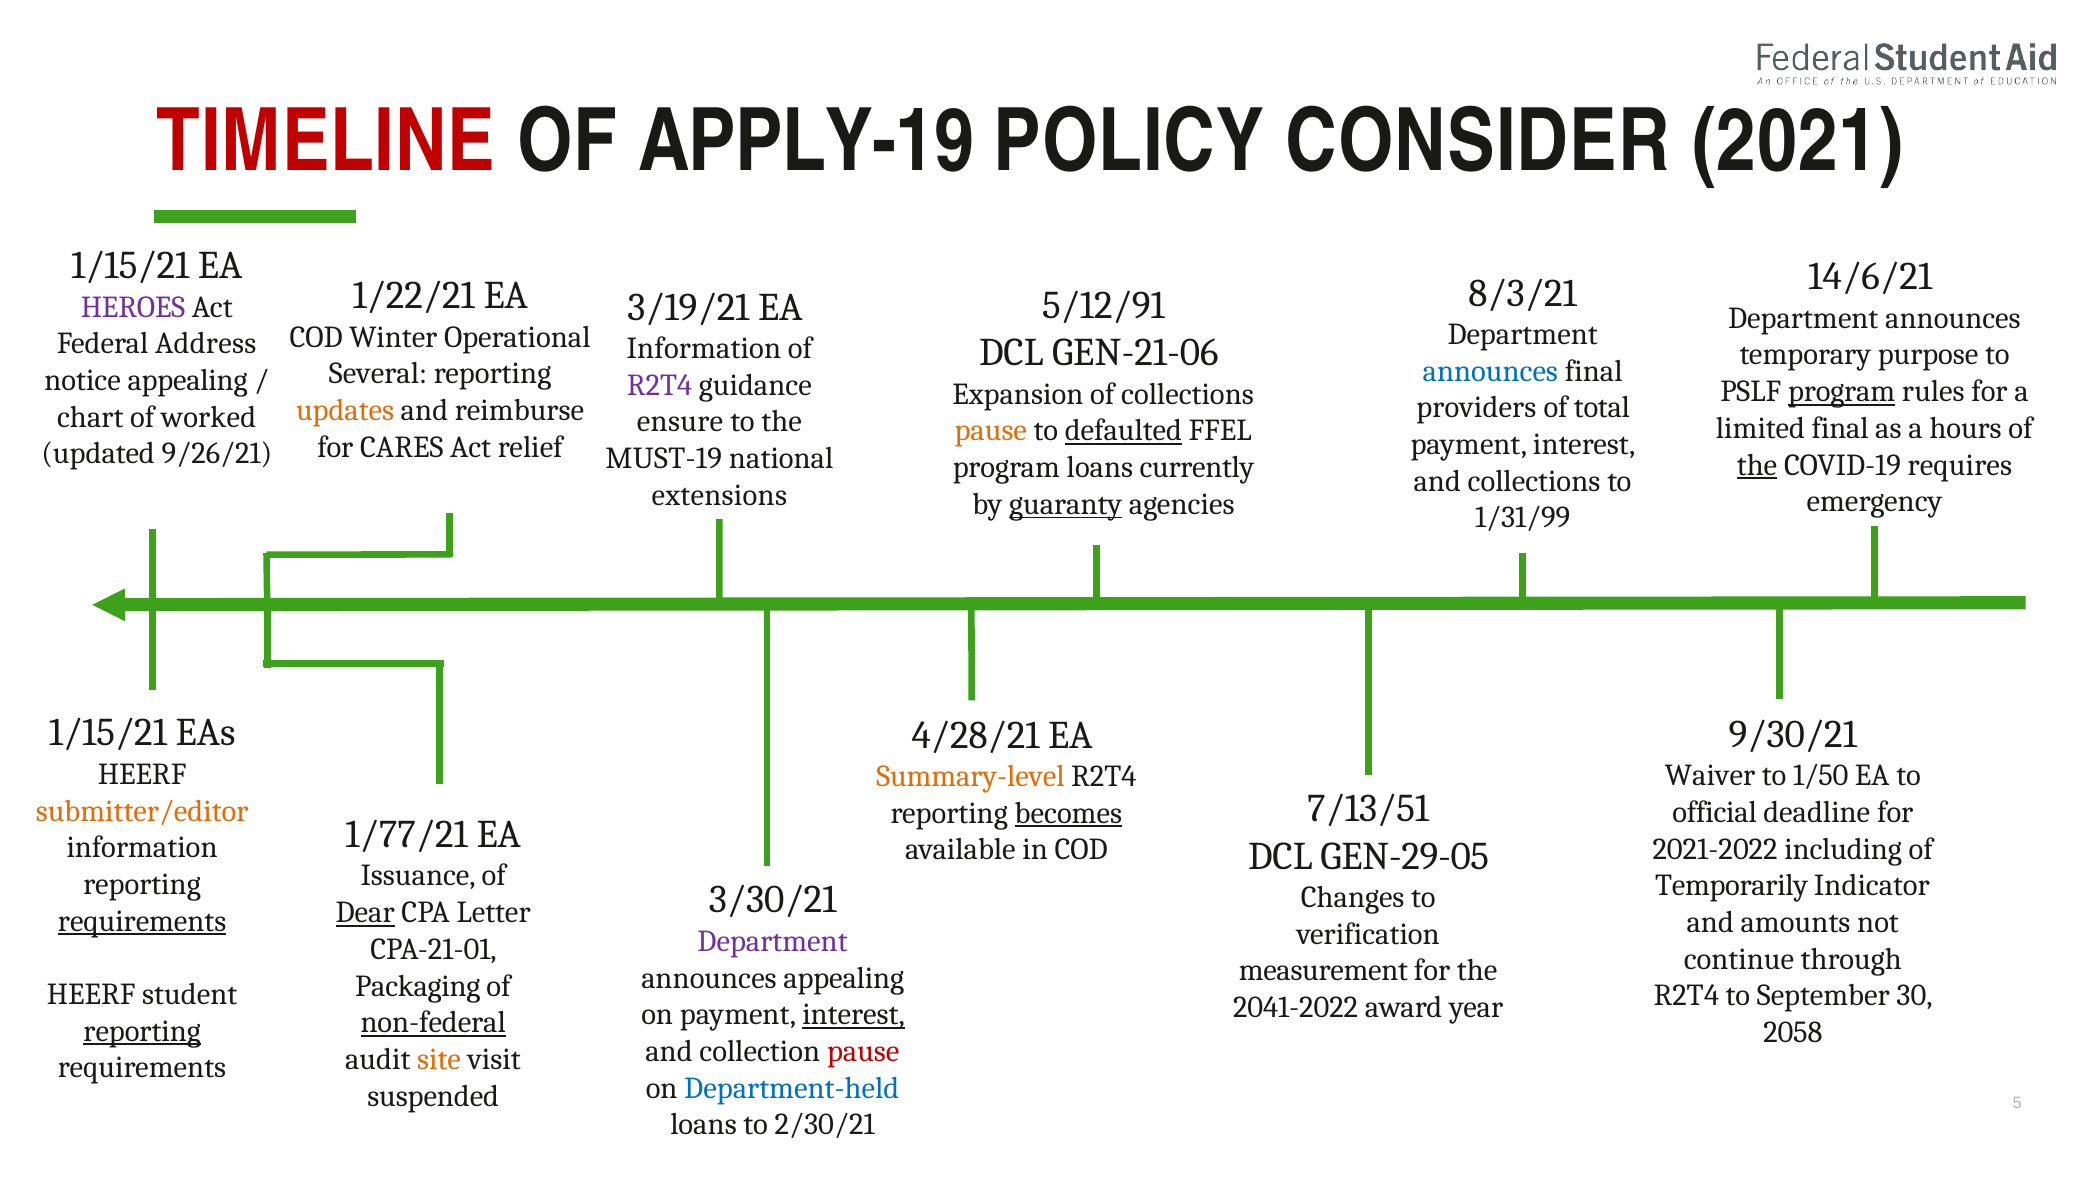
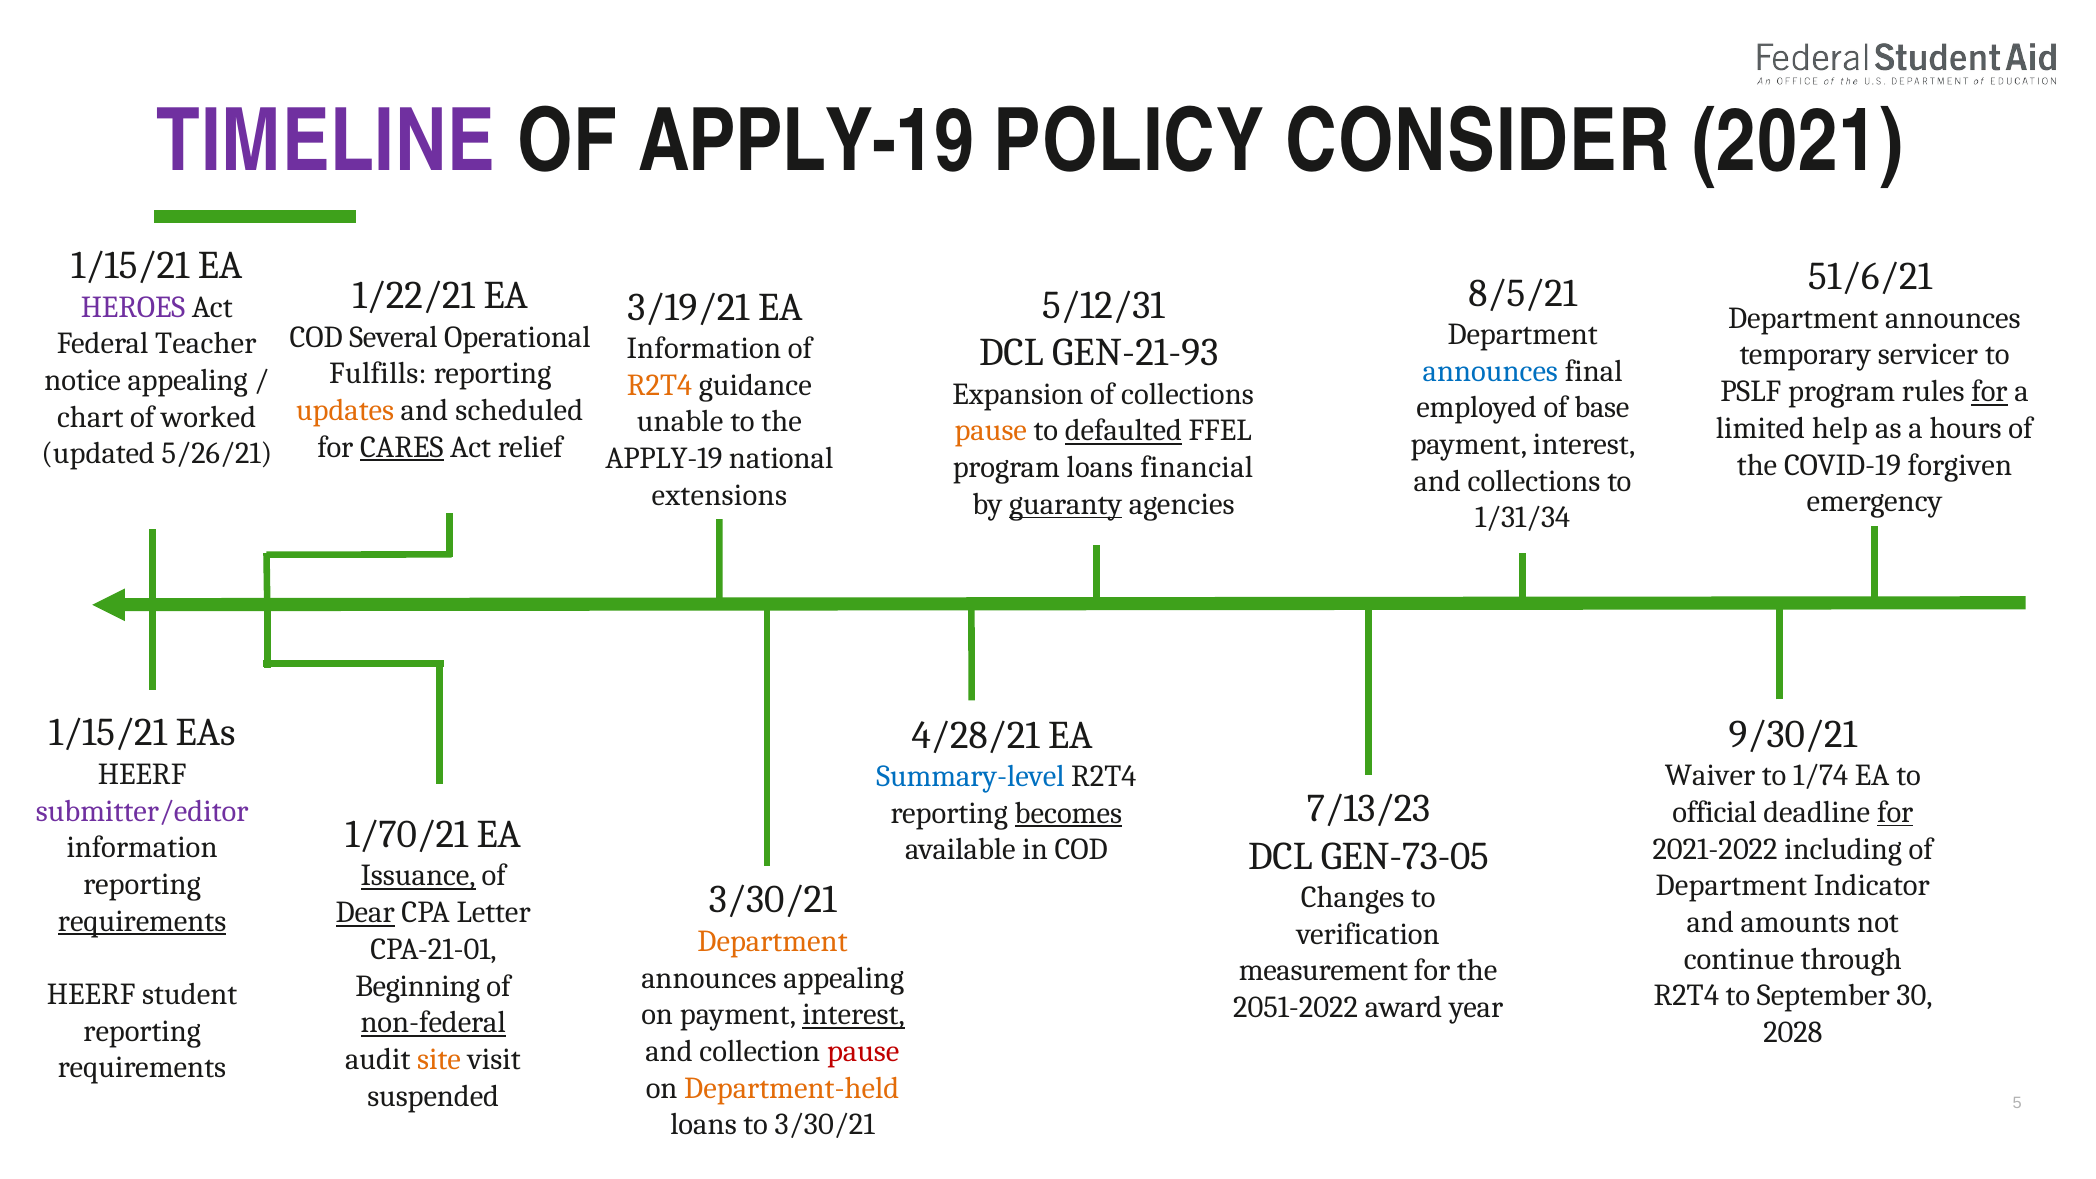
TIMELINE colour: red -> purple
14/6/21: 14/6/21 -> 51/6/21
8/3/21: 8/3/21 -> 8/5/21
5/12/91: 5/12/91 -> 5/12/31
Winter: Winter -> Several
Address: Address -> Teacher
GEN-21-06: GEN-21-06 -> GEN-21-93
purpose: purpose -> servicer
Several: Several -> Fulfills
R2T4 at (659, 385) colour: purple -> orange
program at (1842, 392) underline: present -> none
for at (1989, 392) underline: none -> present
providers: providers -> employed
total: total -> base
reimburse: reimburse -> scheduled
ensure: ensure -> unable
limited final: final -> help
CARES underline: none -> present
9/26/21: 9/26/21 -> 5/26/21
MUST-19 at (664, 459): MUST-19 -> APPLY-19
the at (1757, 465) underline: present -> none
requires: requires -> forgiven
currently: currently -> financial
1/31/99: 1/31/99 -> 1/31/34
1/50: 1/50 -> 1/74
Summary-level colour: orange -> blue
7/13/51: 7/13/51 -> 7/13/23
submitter/editor colour: orange -> purple
for at (1895, 812) underline: none -> present
1/77/21: 1/77/21 -> 1/70/21
GEN-29-05: GEN-29-05 -> GEN-73-05
Issuance underline: none -> present
Temporarily at (1732, 886): Temporarily -> Department
Department at (773, 941) colour: purple -> orange
Packaging: Packaging -> Beginning
2041-2022: 2041-2022 -> 2051-2022
reporting at (142, 1031) underline: present -> none
2058: 2058 -> 2028
Department-held colour: blue -> orange
to 2/30/21: 2/30/21 -> 3/30/21
